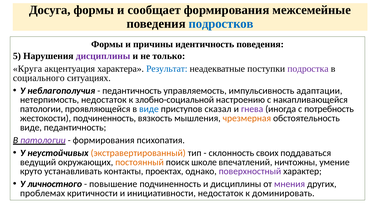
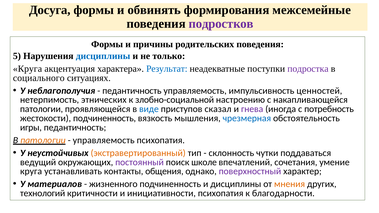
сообщает: сообщает -> обвинять
подростков colour: blue -> purple
идентичность: идентичность -> родительских
дисциплины at (103, 56) colour: purple -> blue
адаптации: адаптации -> ценностей
нетерпимость недостаток: недостаток -> этнических
чрезмерная colour: orange -> blue
виде at (31, 128): виде -> игры
патологии at (43, 140) colour: purple -> orange
формирования at (104, 140): формирования -> управляемость
своих: своих -> чутки
постоянный colour: orange -> purple
ничтожны: ничтожны -> сочетания
круто at (31, 171): круто -> круга
проектах: проектах -> общения
личностного: личностного -> материалов
повышение: повышение -> жизненного
мнения colour: purple -> orange
проблемах: проблемах -> технологий
инициативности недостаток: недостаток -> психопатия
доминировать: доминировать -> благодарности
